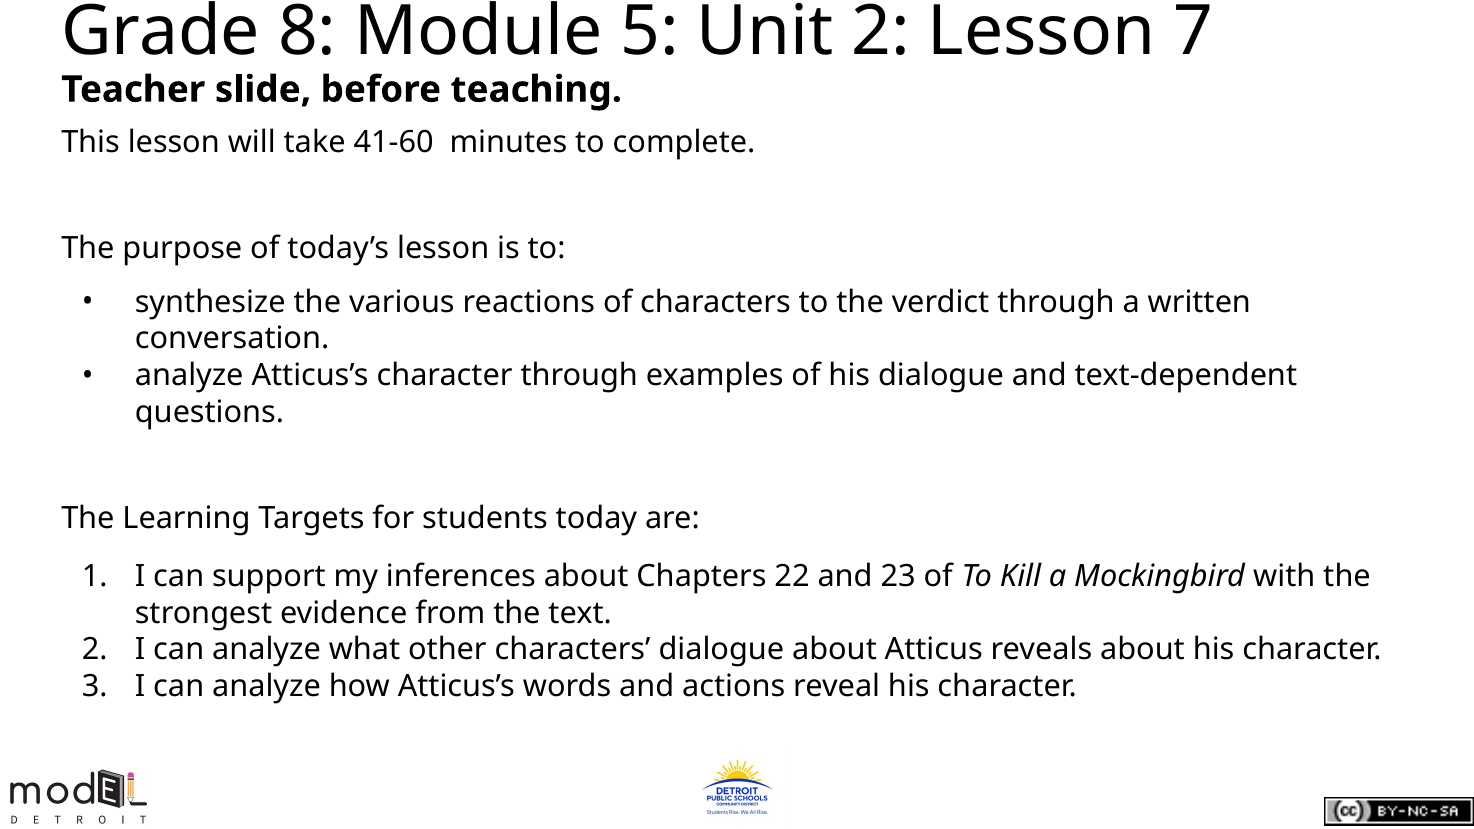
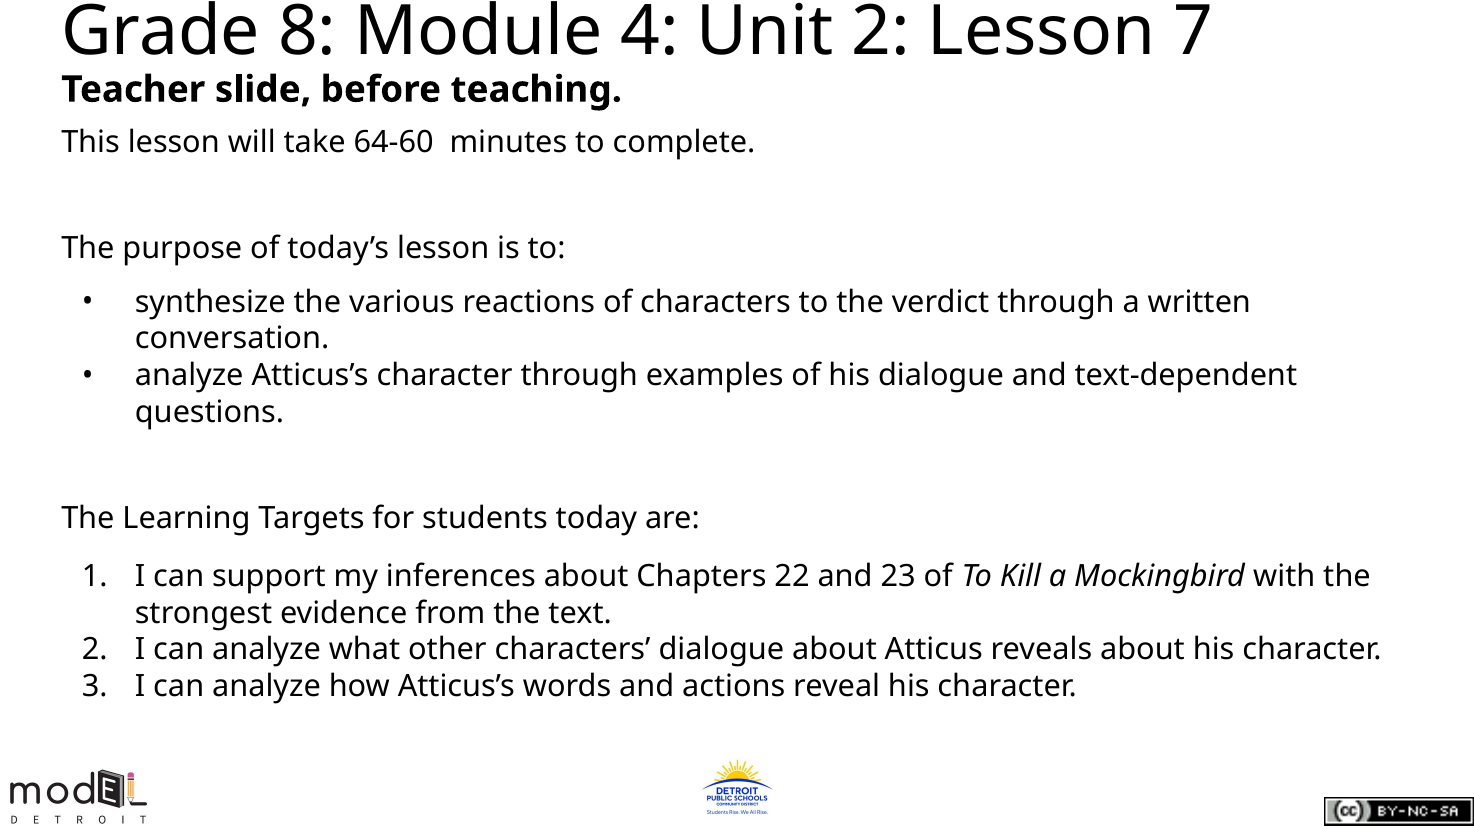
5: 5 -> 4
41-60: 41-60 -> 64-60
